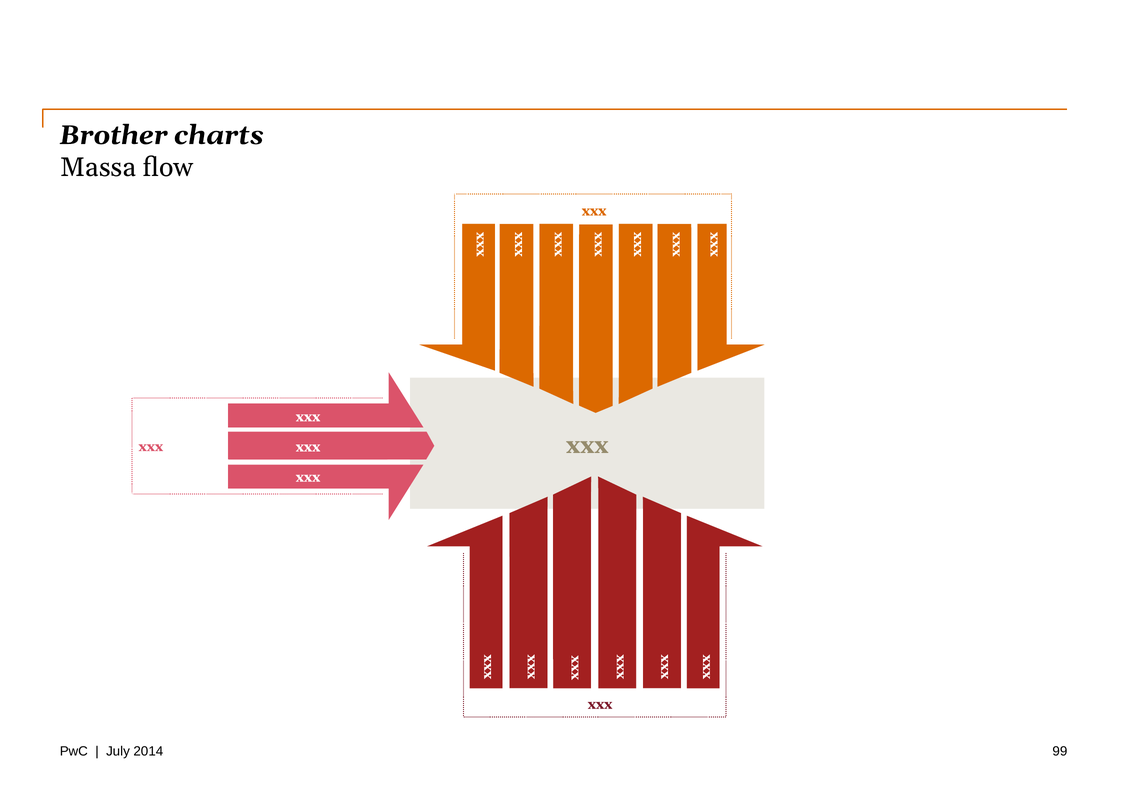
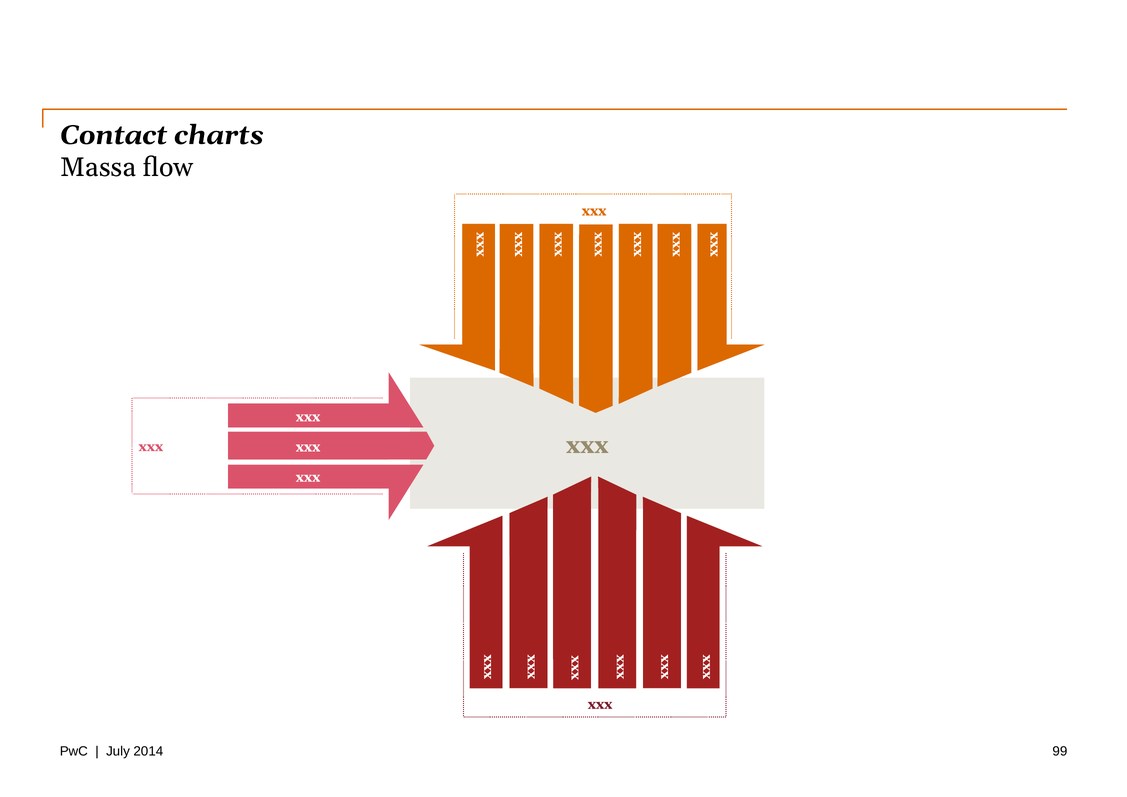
Brother: Brother -> Contact
